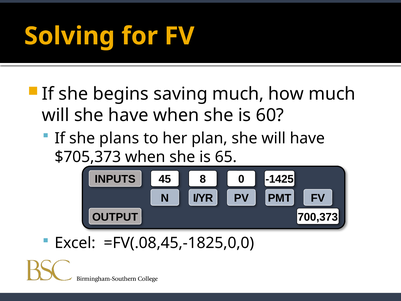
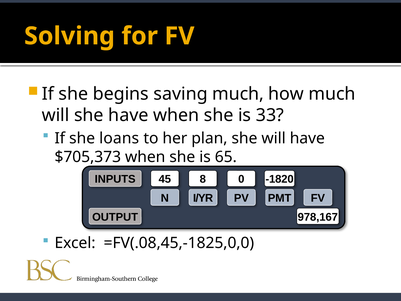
60: 60 -> 33
plans: plans -> loans
-1425: -1425 -> -1820
700,373: 700,373 -> 978,167
